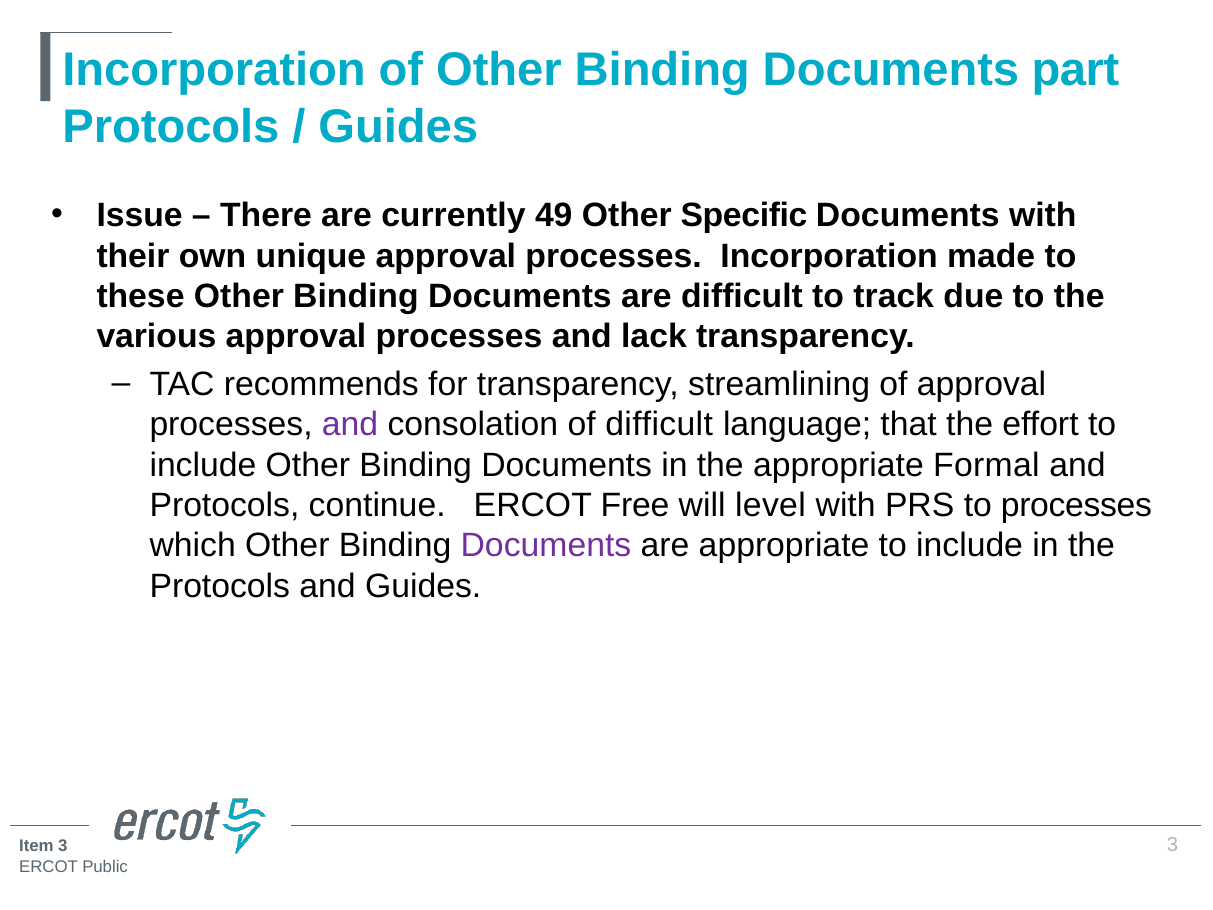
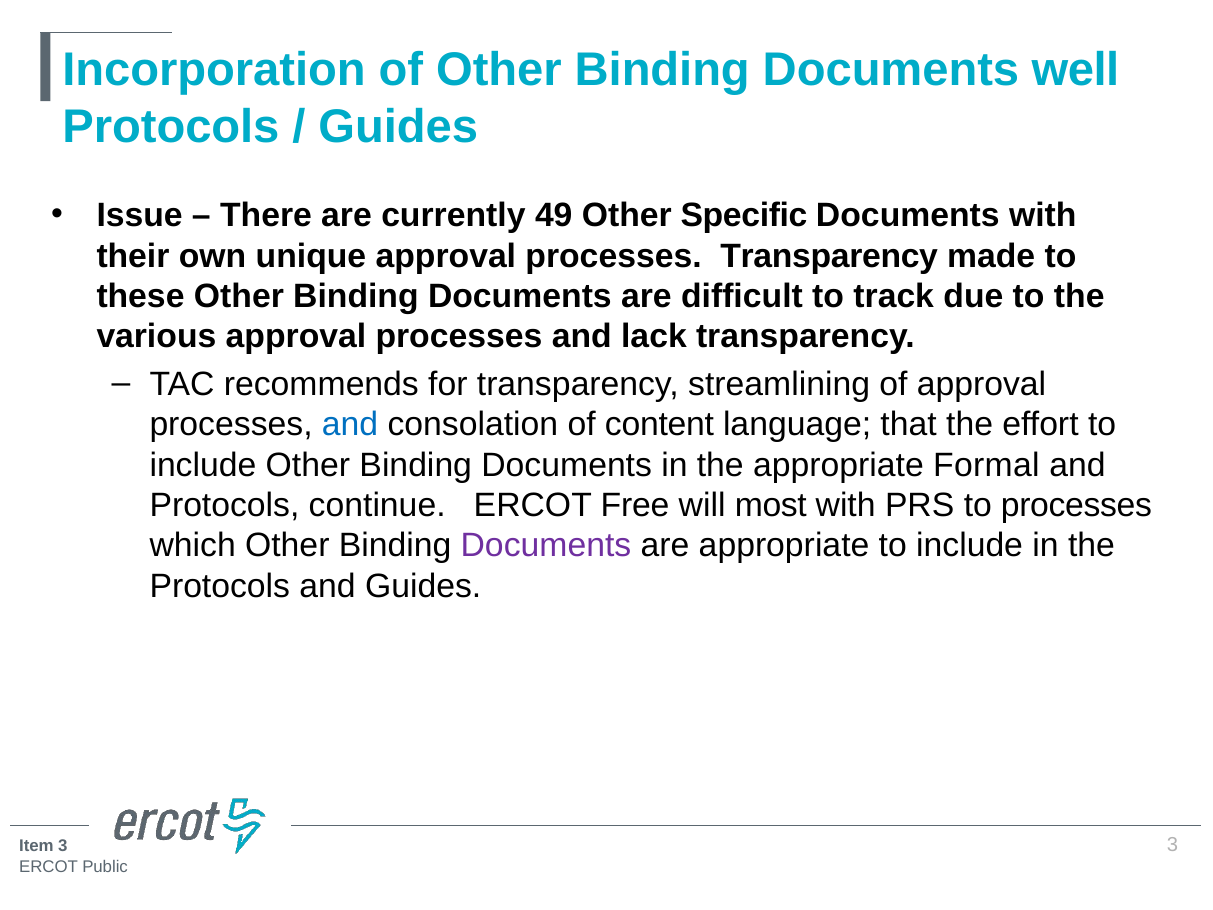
part: part -> well
processes Incorporation: Incorporation -> Transparency
and at (350, 424) colour: purple -> blue
of difficult: difficult -> content
level: level -> most
